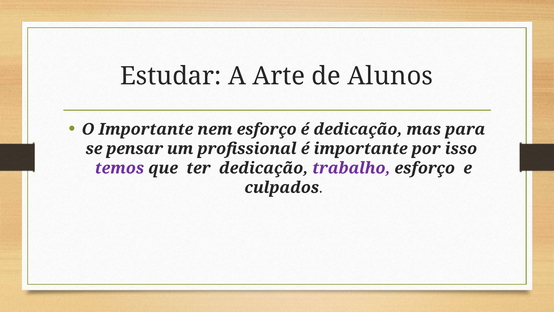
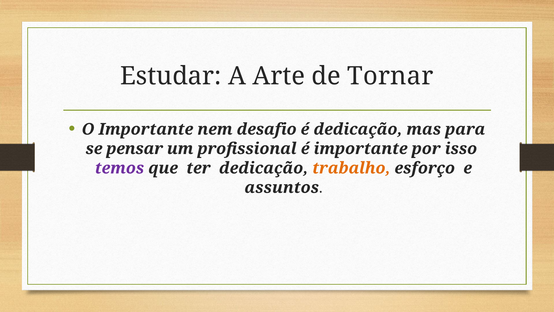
Alunos: Alunos -> Tornar
nem esforço: esforço -> desafio
trabalho colour: purple -> orange
culpados: culpados -> assuntos
